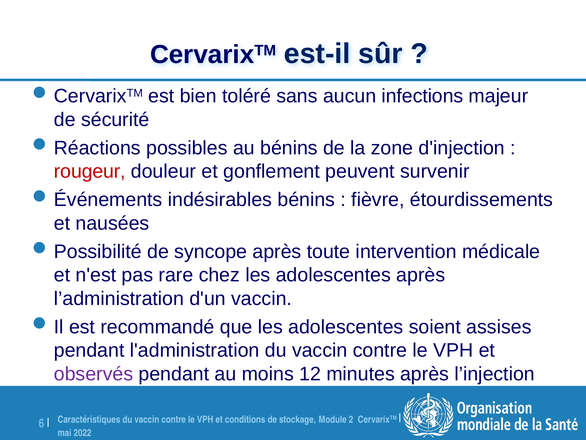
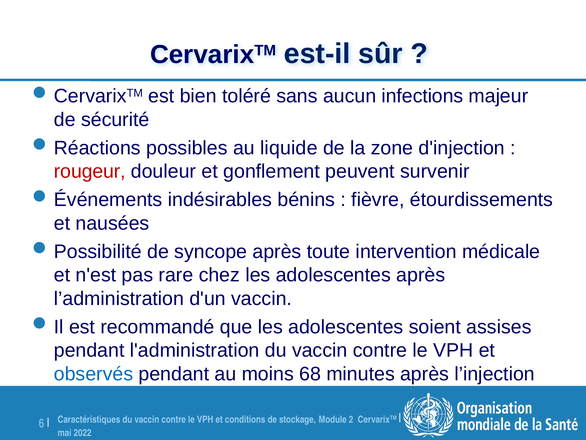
au bénins: bénins -> liquide
observés colour: purple -> blue
12: 12 -> 68
